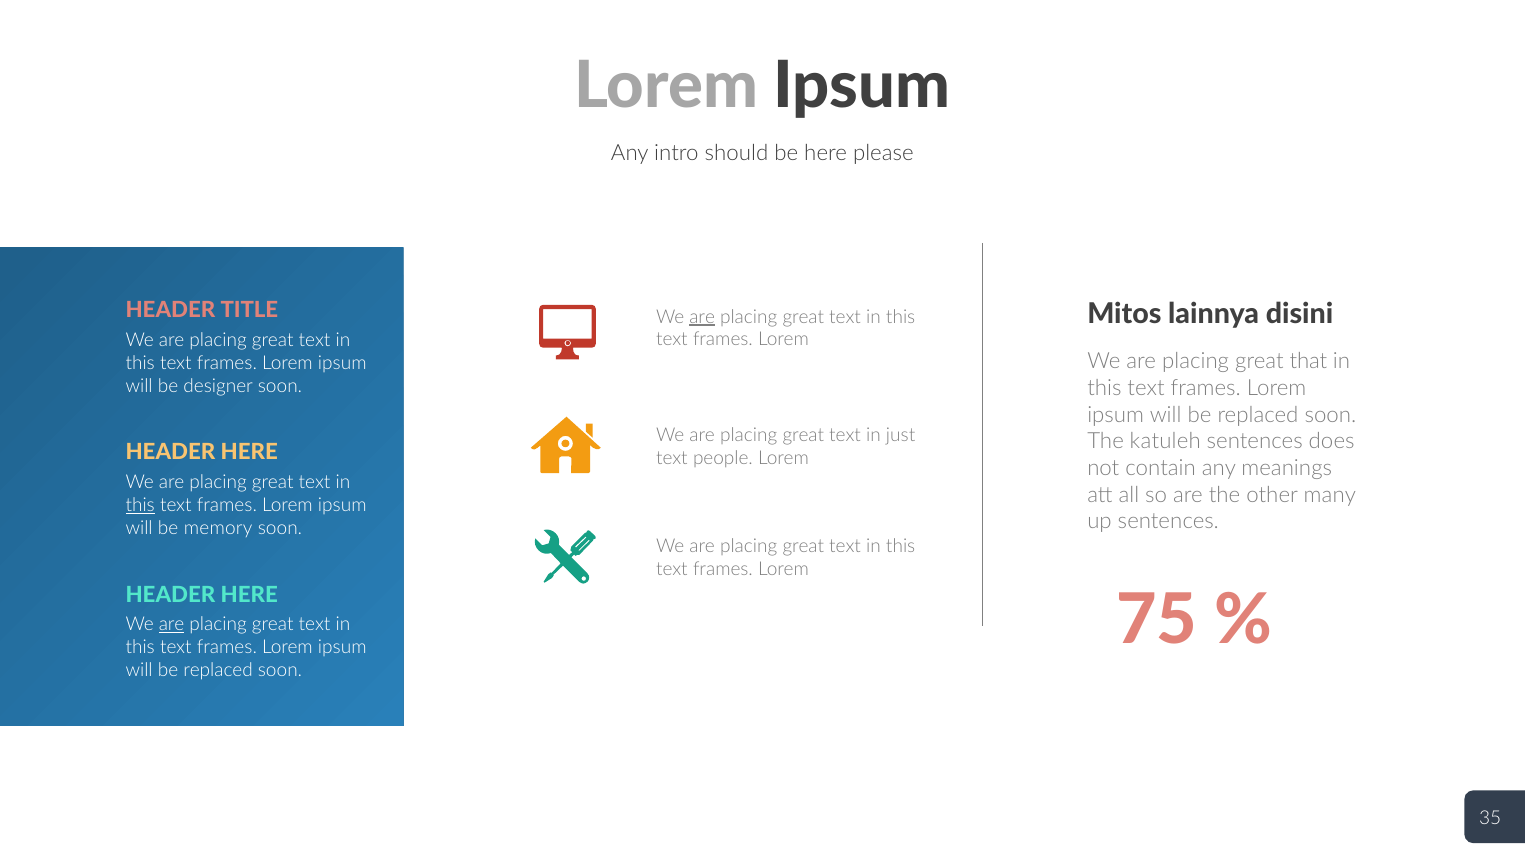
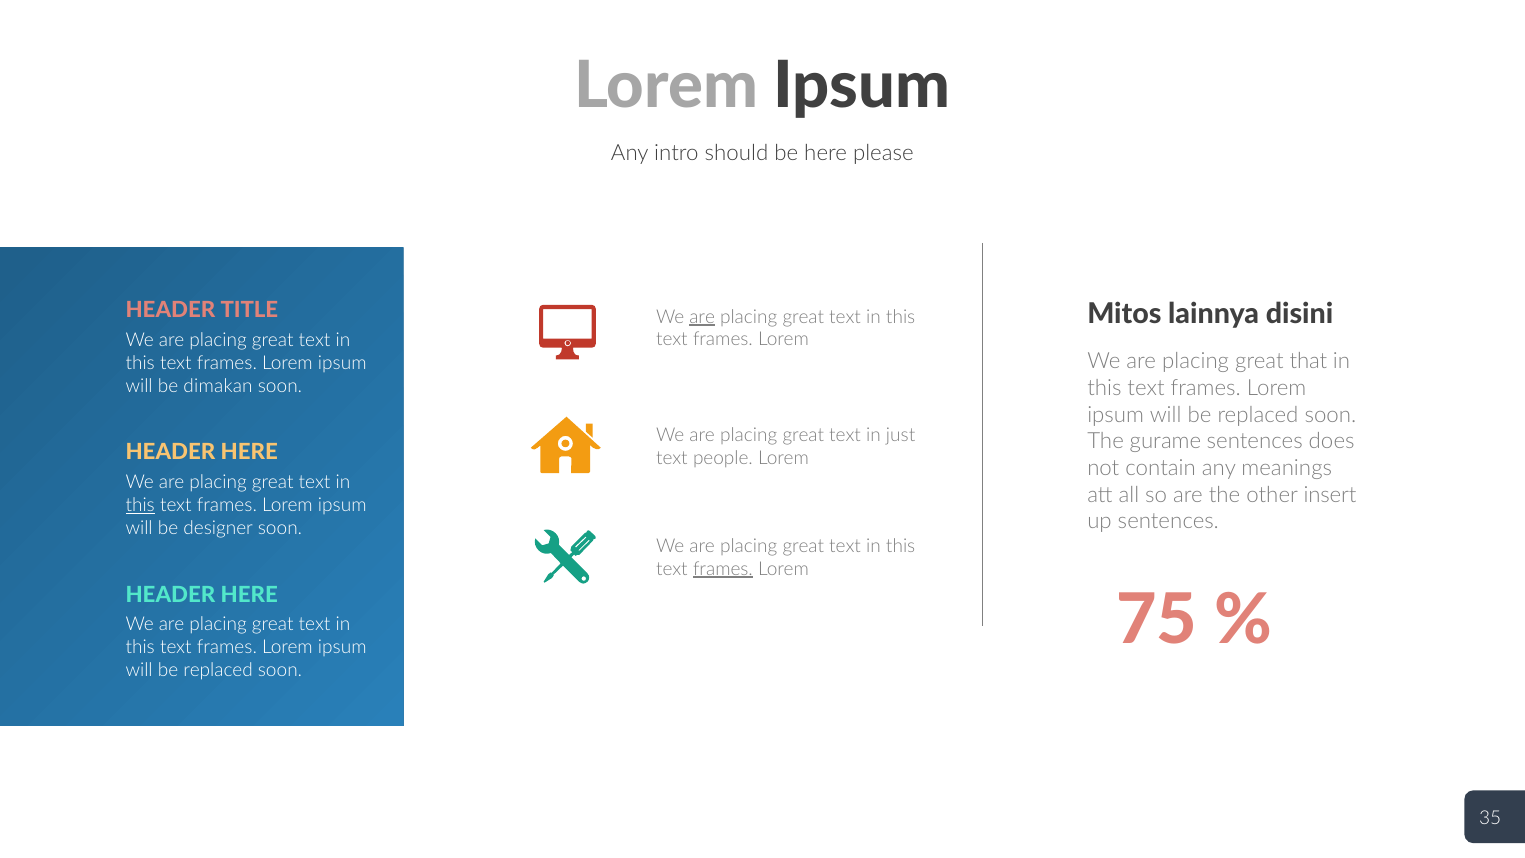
designer: designer -> dimakan
katuleh: katuleh -> gurame
many: many -> insert
memory: memory -> designer
frames at (723, 569) underline: none -> present
are at (172, 624) underline: present -> none
